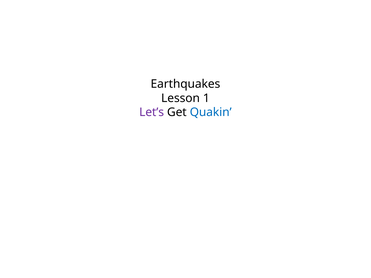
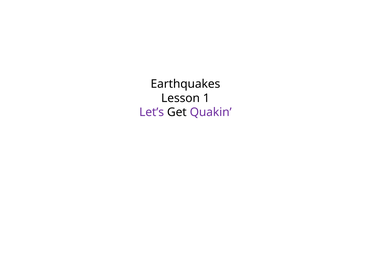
Quakin colour: blue -> purple
